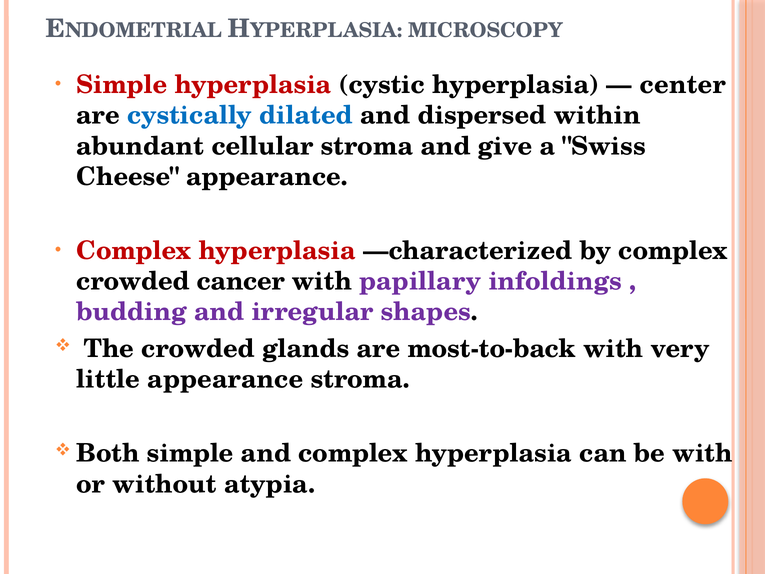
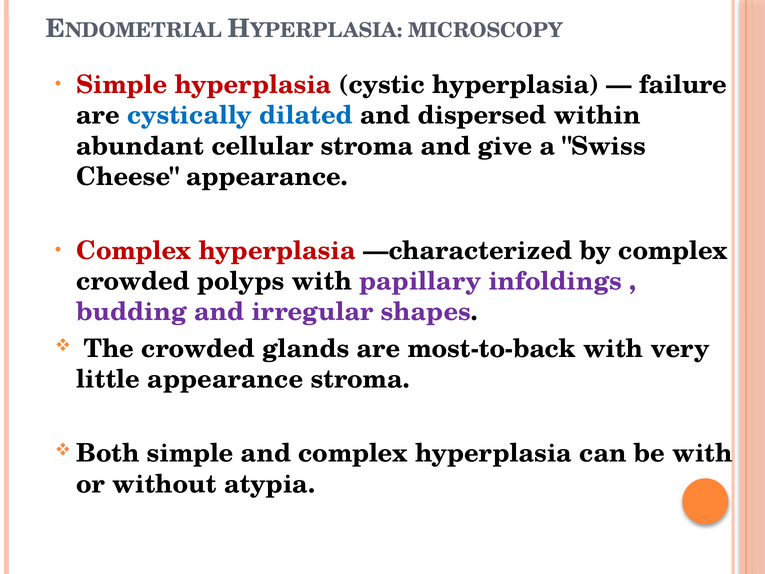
center: center -> failure
cancer: cancer -> polyps
